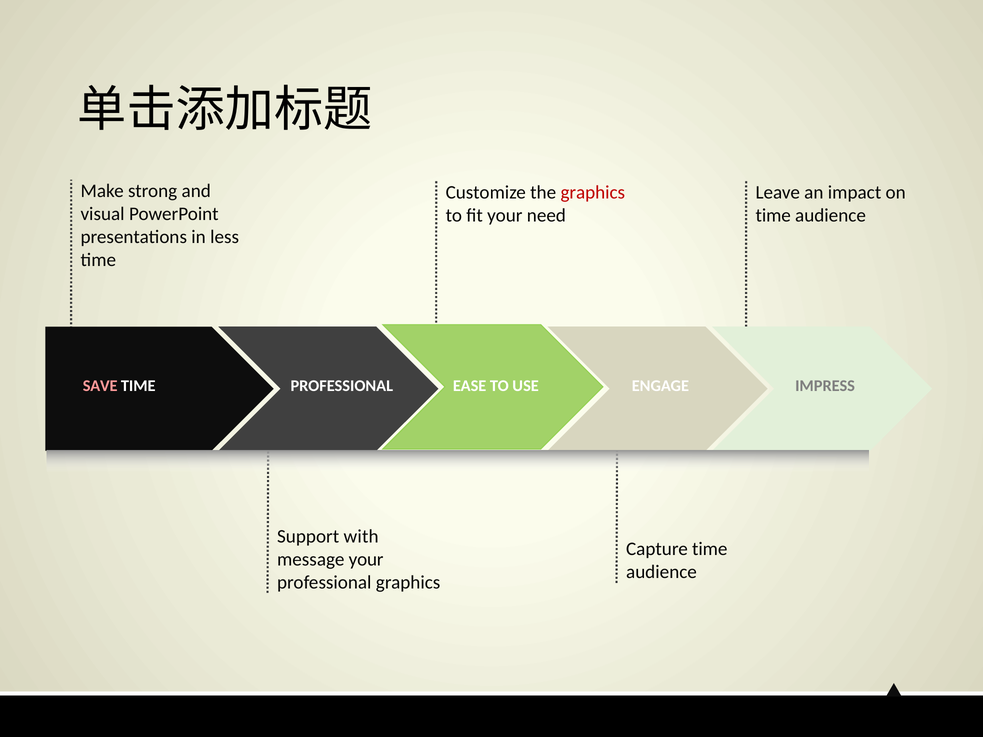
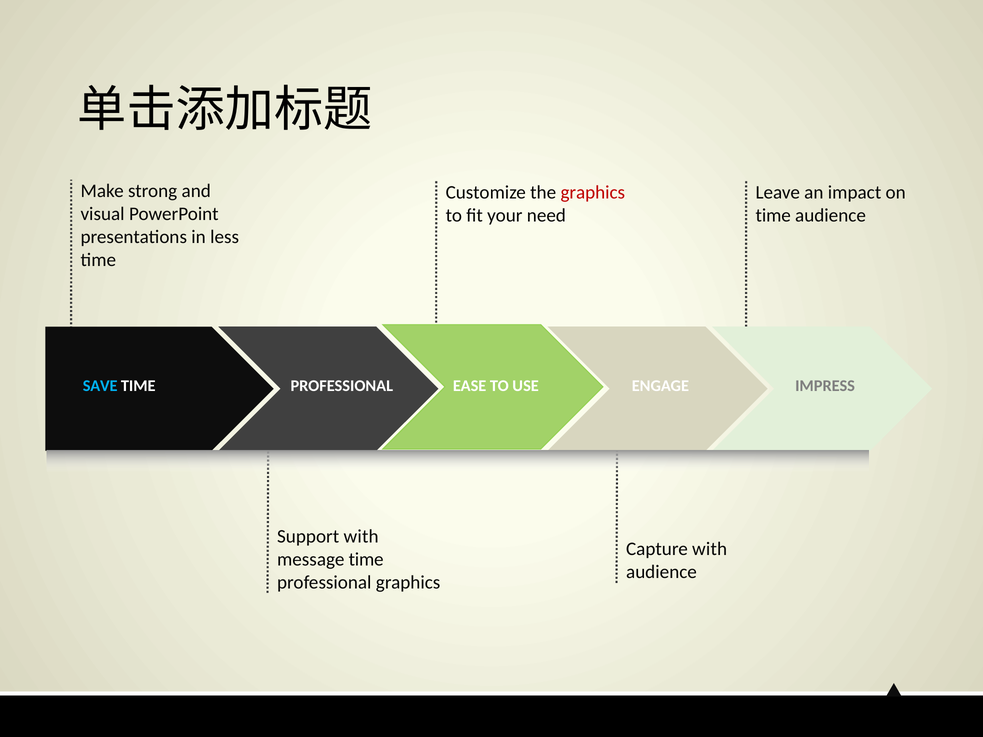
SAVE colour: pink -> light blue
Capture time: time -> with
message your: your -> time
